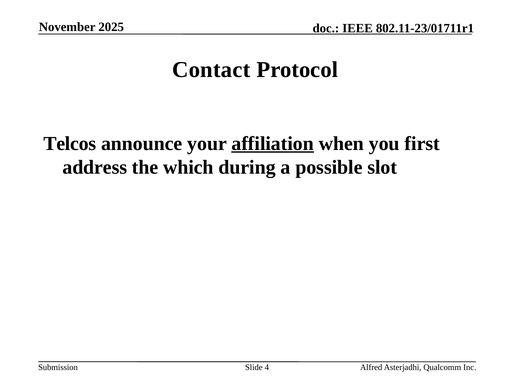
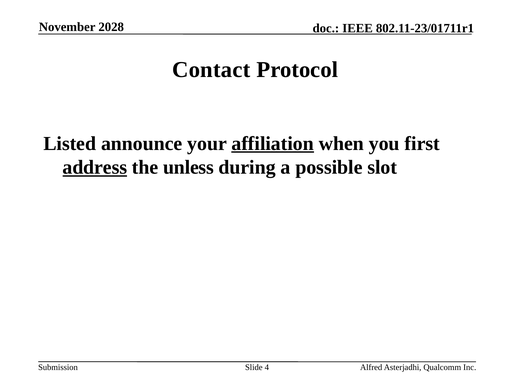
2025: 2025 -> 2028
Telcos: Telcos -> Listed
address underline: none -> present
which: which -> unless
